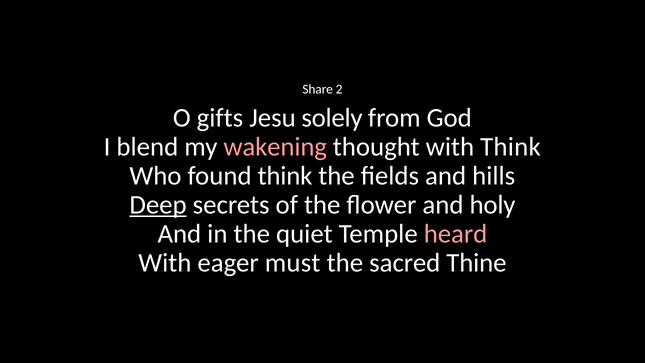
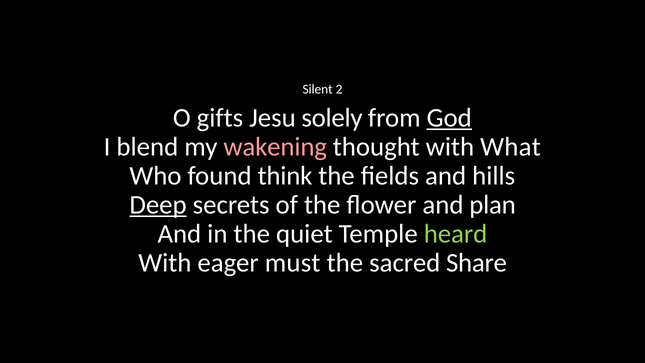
Share: Share -> Silent
God underline: none -> present
with Think: Think -> What
holy: holy -> plan
heard colour: pink -> light green
Thine: Thine -> Share
